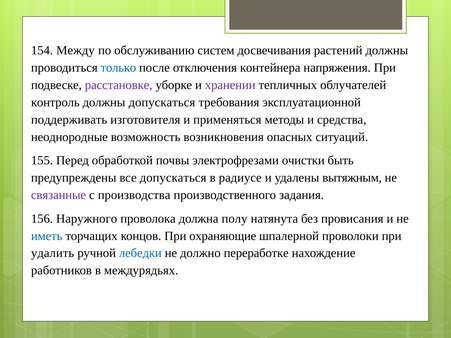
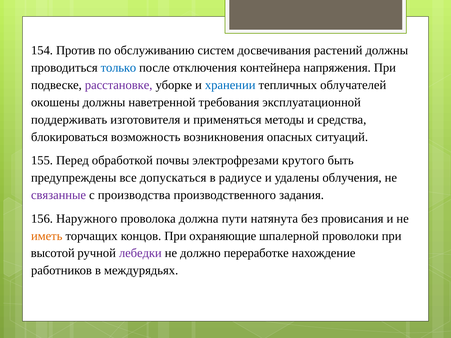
Между: Между -> Против
хранении colour: purple -> blue
контроль: контроль -> окошены
должны допускаться: допускаться -> наветренной
неоднородные: неоднородные -> блокироваться
очистки: очистки -> крутого
вытяжным: вытяжным -> облучения
полу: полу -> пути
иметь colour: blue -> orange
удалить: удалить -> высотой
лебедки colour: blue -> purple
